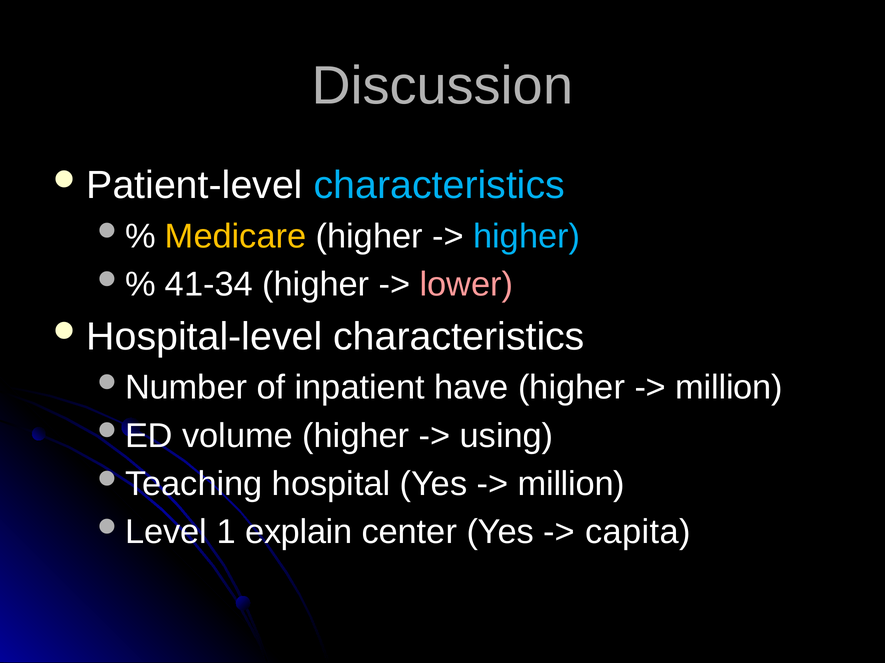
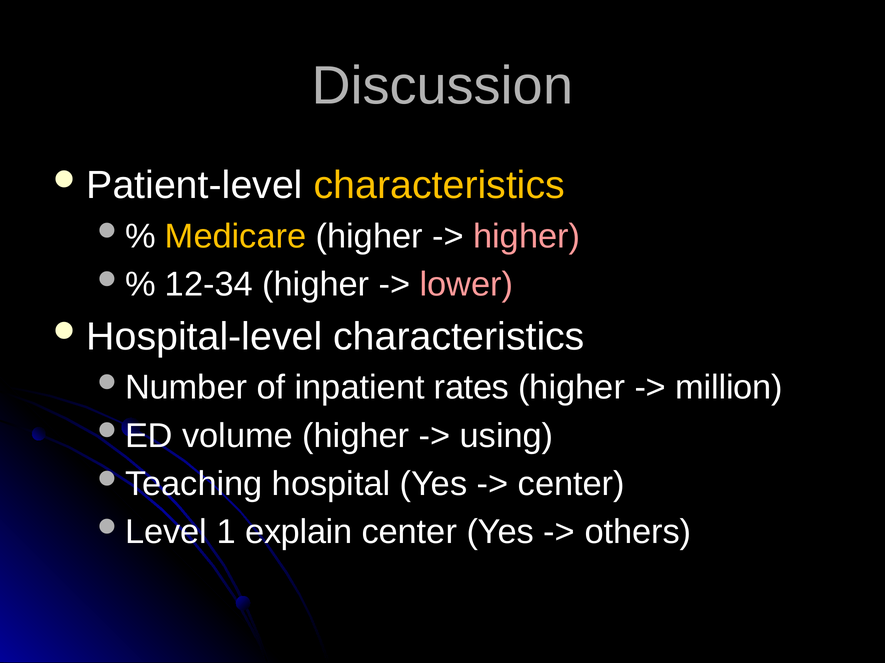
characteristics at (439, 186) colour: light blue -> yellow
higher at (527, 236) colour: light blue -> pink
41-34: 41-34 -> 12-34
have: have -> rates
million at (571, 484): million -> center
capita: capita -> others
